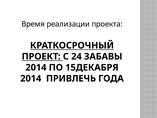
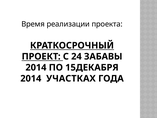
ПРИВЛЕЧЬ: ПРИВЛЕЧЬ -> УЧАСТКАХ
